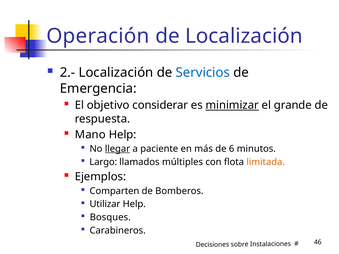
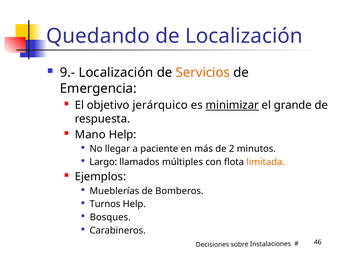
Operación: Operación -> Quedando
2.-: 2.- -> 9.-
Servicios colour: blue -> orange
considerar: considerar -> jerárquico
llegar underline: present -> none
6: 6 -> 2
Comparten: Comparten -> Mueblerías
Utilizar: Utilizar -> Turnos
